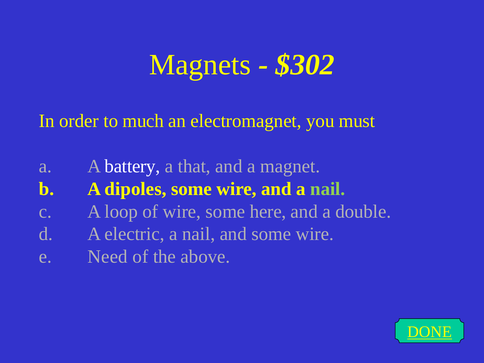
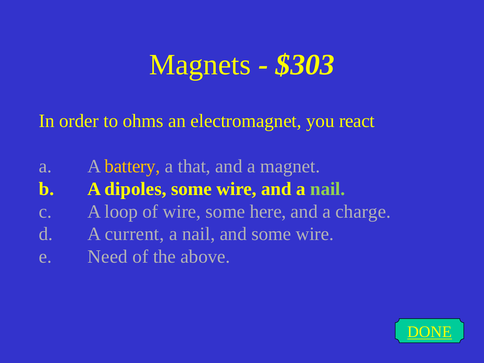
$302: $302 -> $303
much: much -> ohms
must: must -> react
battery colour: white -> yellow
double: double -> charge
electric: electric -> current
